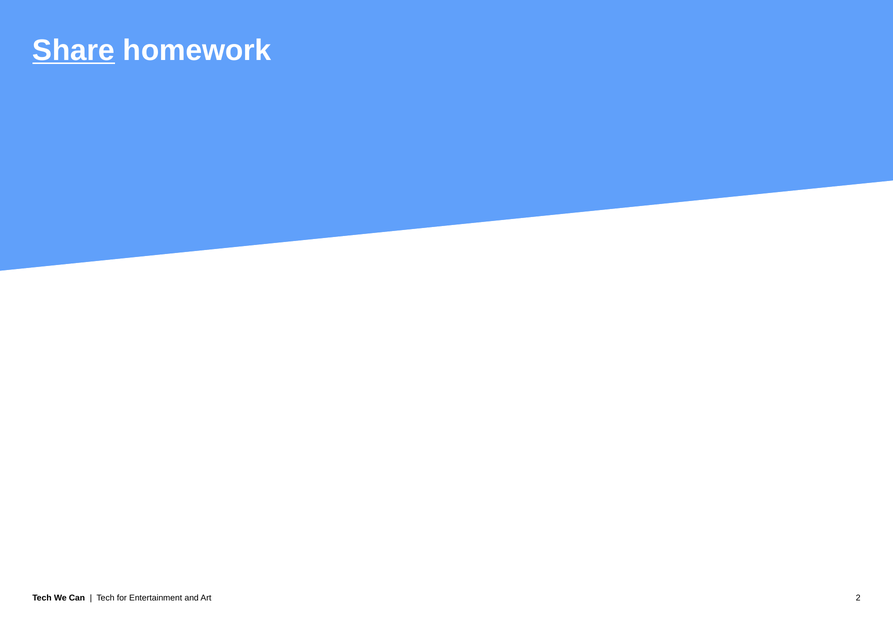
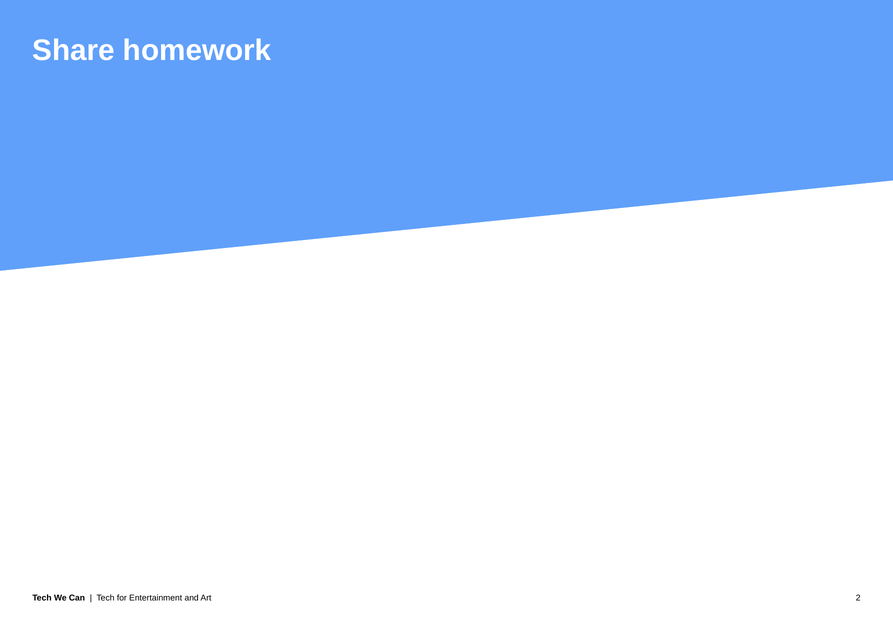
Share underline: present -> none
